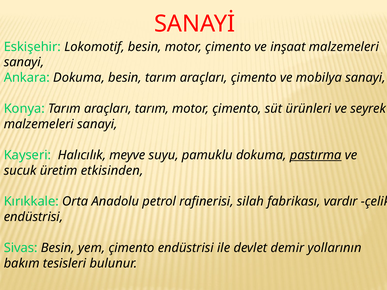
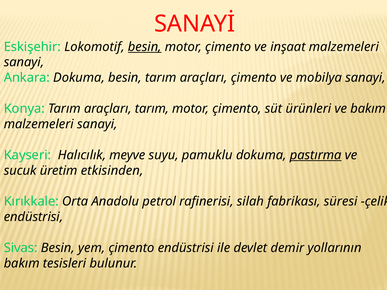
besin at (145, 47) underline: none -> present
ve seyrek: seyrek -> bakım
vardır: vardır -> süresi
